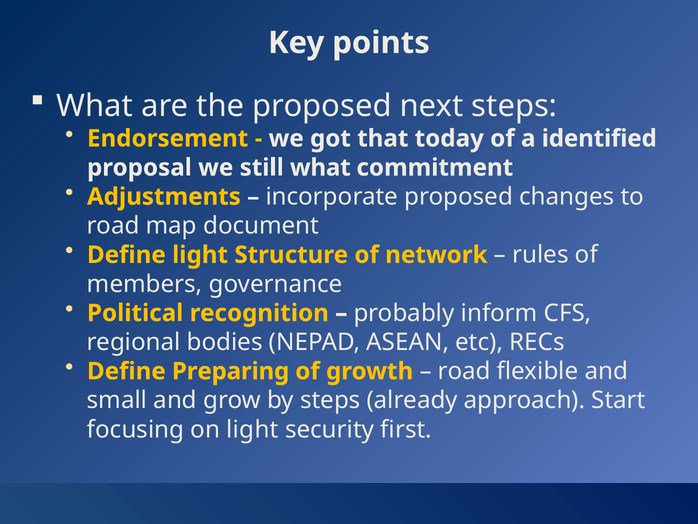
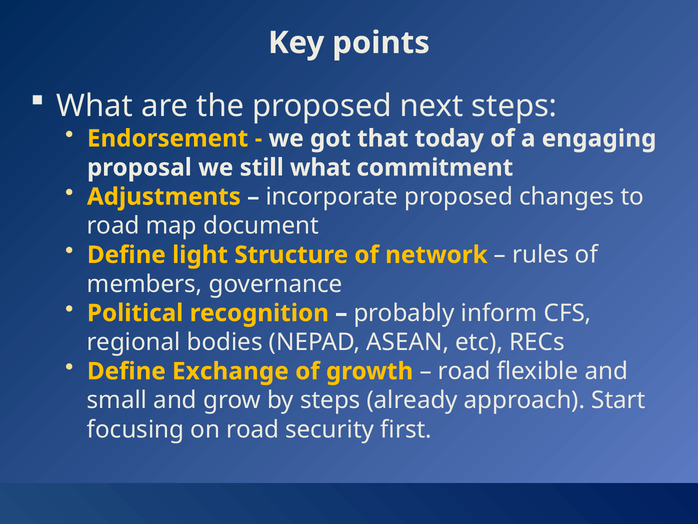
identified: identified -> engaging
Preparing: Preparing -> Exchange
on light: light -> road
